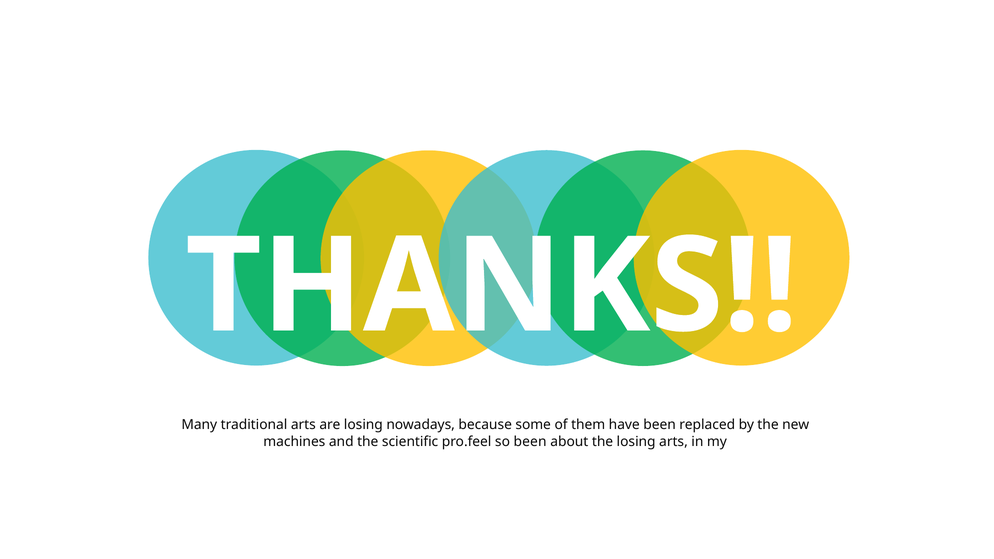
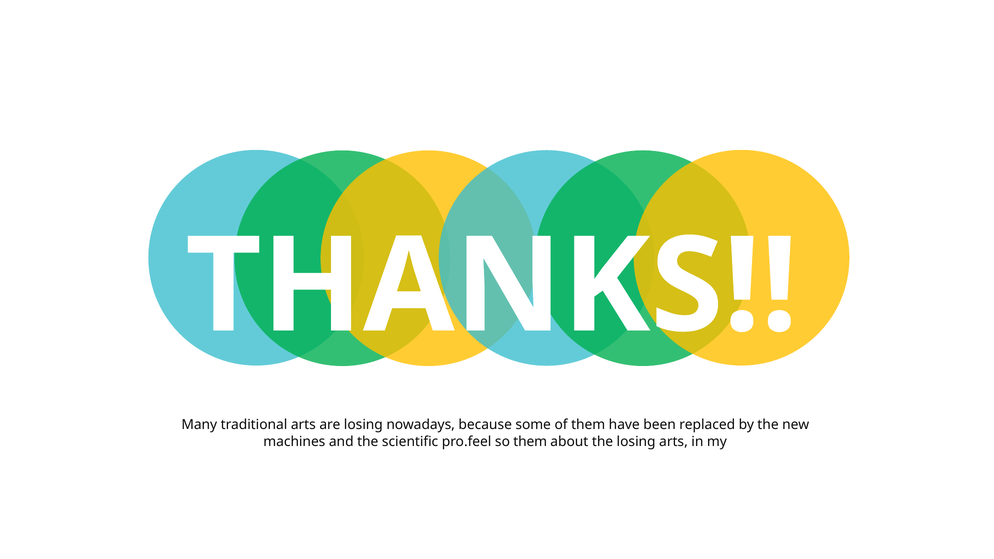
so been: been -> them
